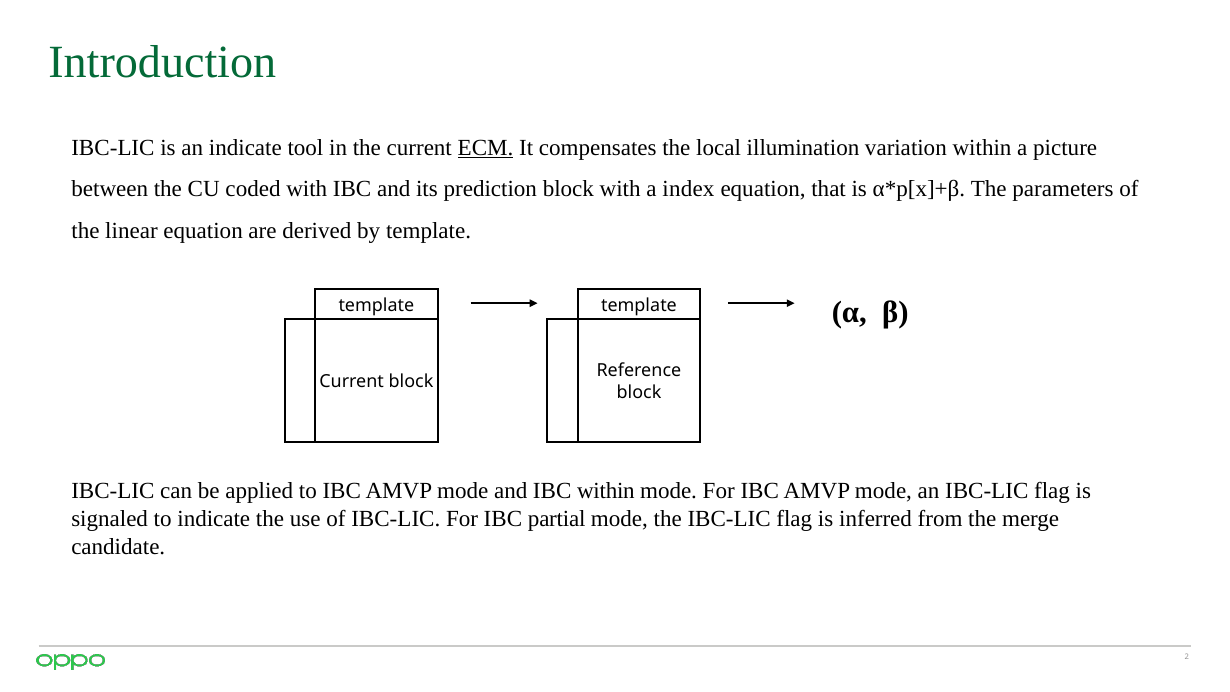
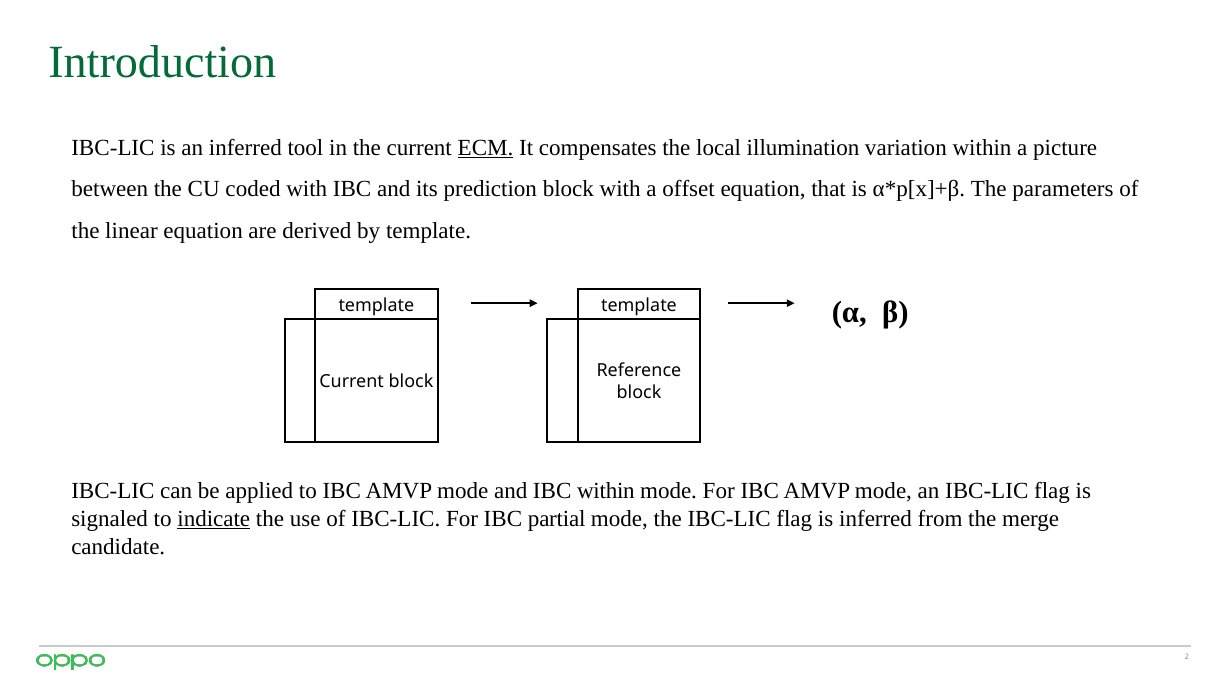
an indicate: indicate -> inferred
index: index -> offset
indicate at (214, 519) underline: none -> present
